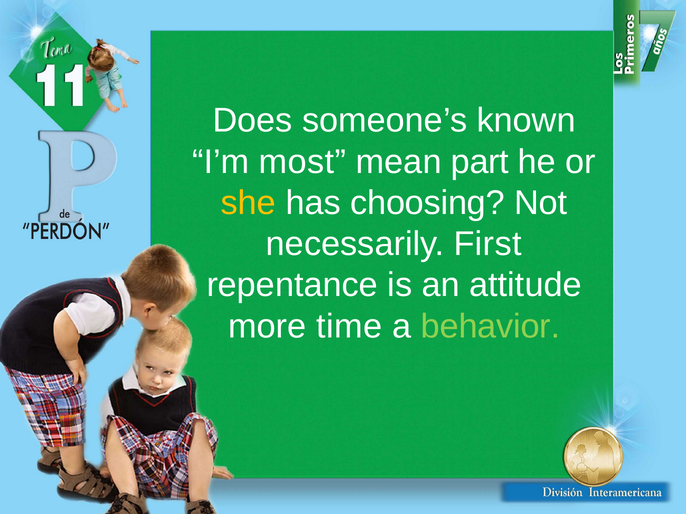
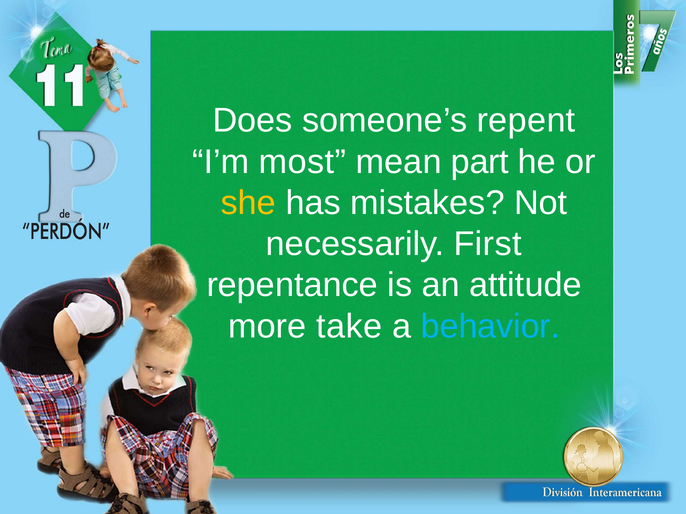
known: known -> repent
choosing: choosing -> mistakes
time: time -> take
behavior colour: light green -> light blue
